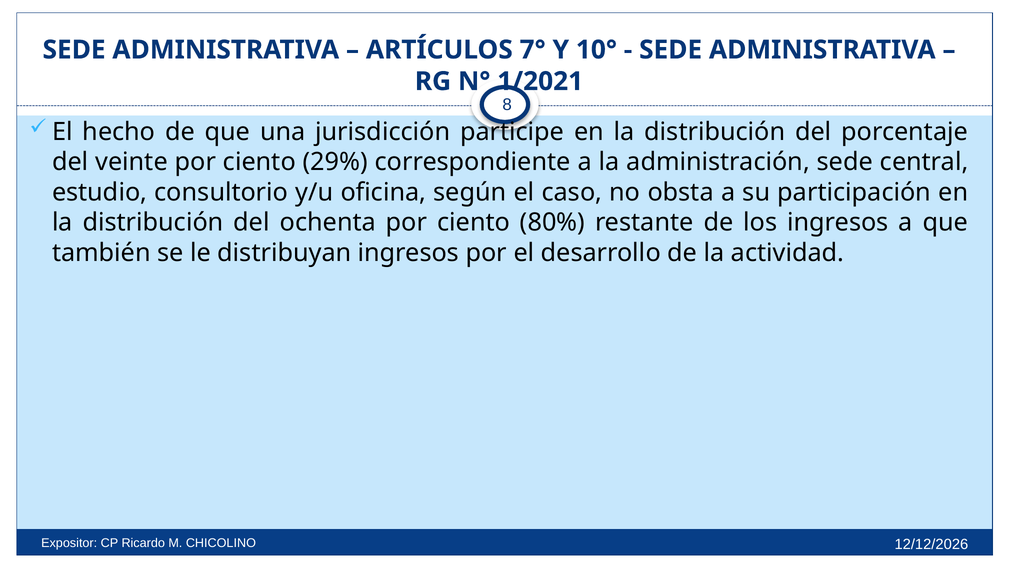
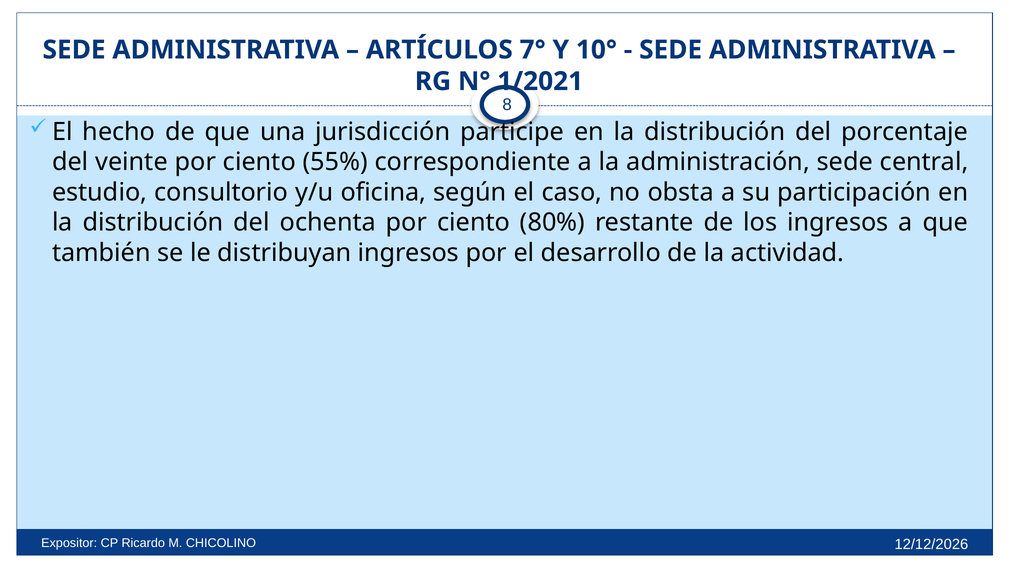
29%: 29% -> 55%
